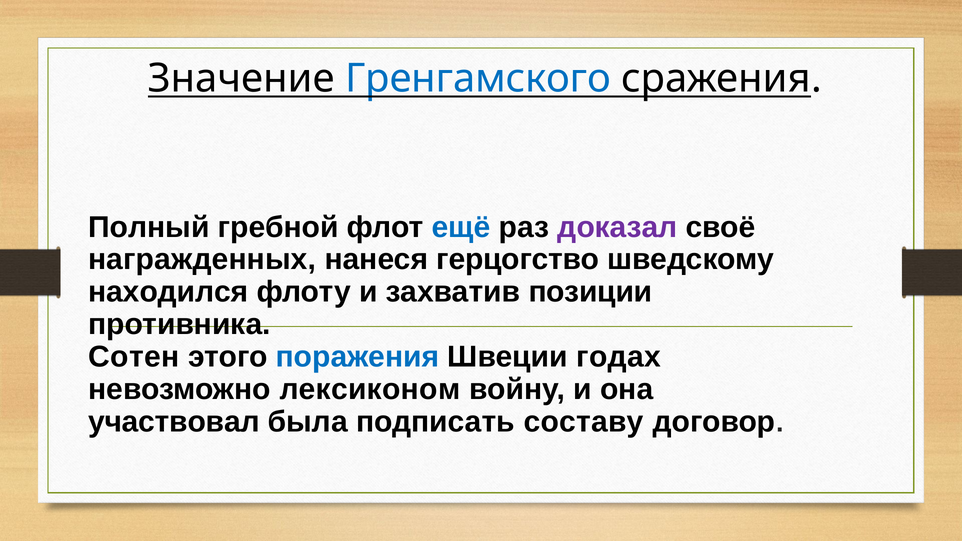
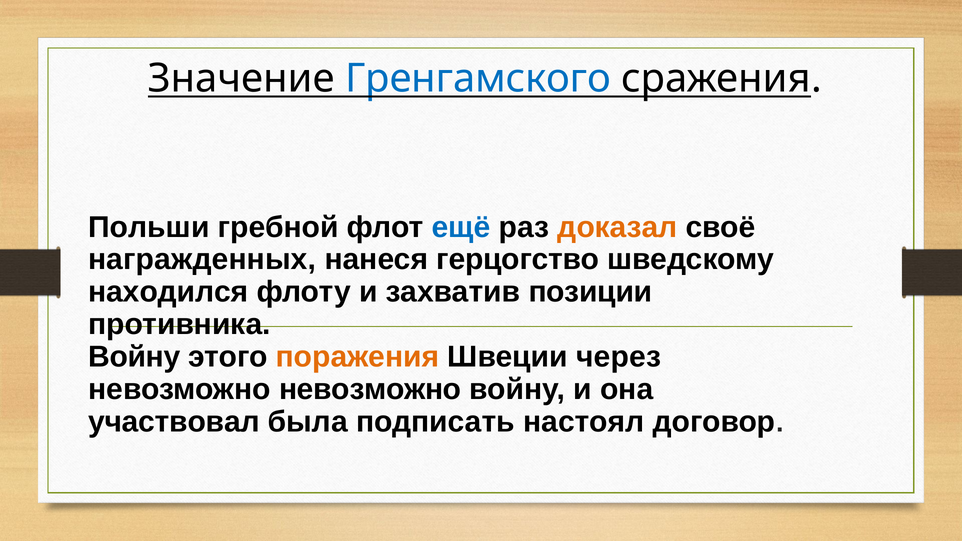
Полный: Полный -> Польши
доказал colour: purple -> orange
Сотен at (134, 357): Сотен -> Войну
поражения colour: blue -> orange
годах: годах -> через
невозможно лексиконом: лексиконом -> невозможно
составу: составу -> настоял
